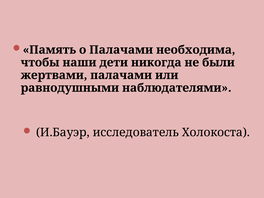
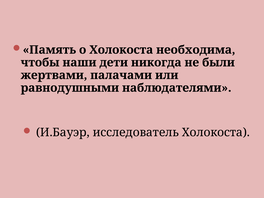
о Палачами: Палачами -> Холокоста
